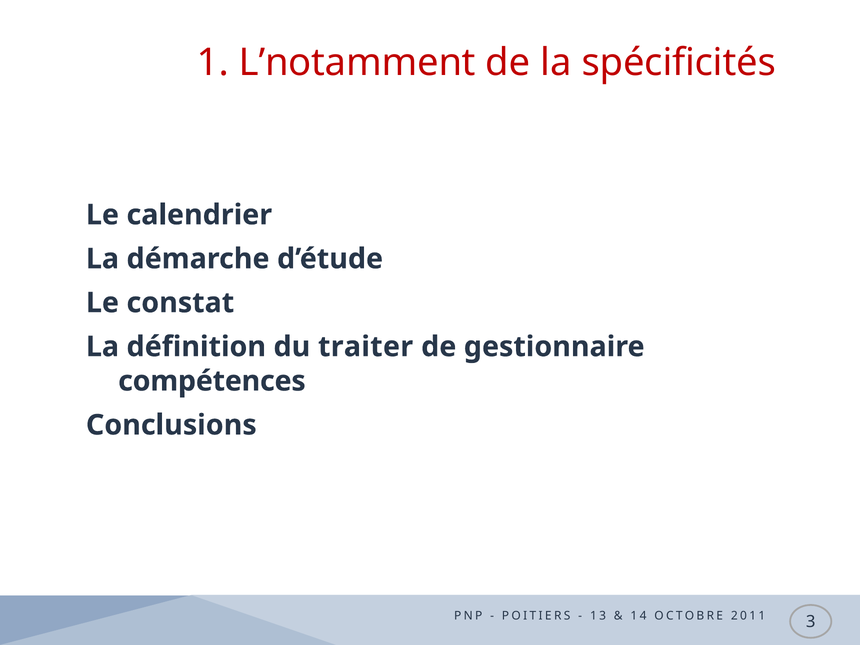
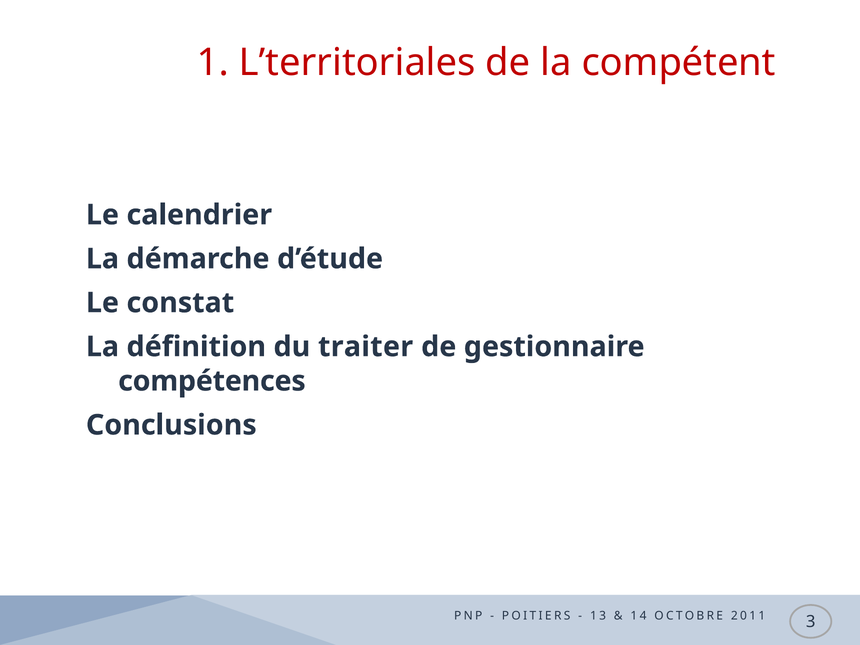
L’notamment: L’notamment -> L’territoriales
spécificités: spécificités -> compétent
